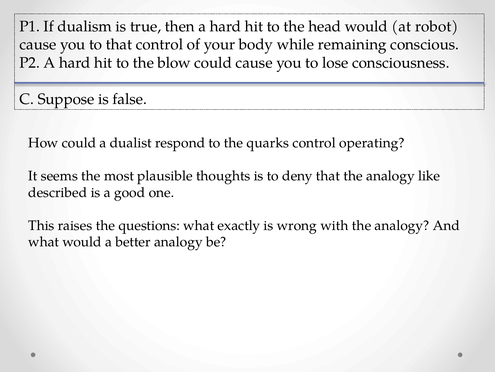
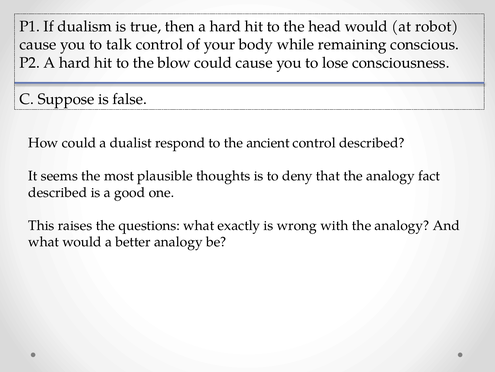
to that: that -> talk
quarks: quarks -> ancient
control operating: operating -> described
like: like -> fact
